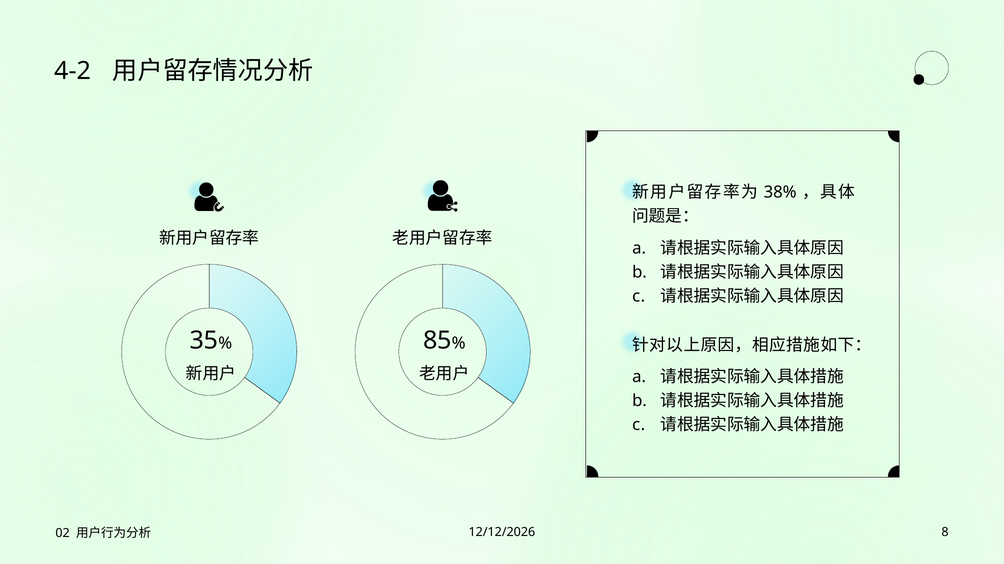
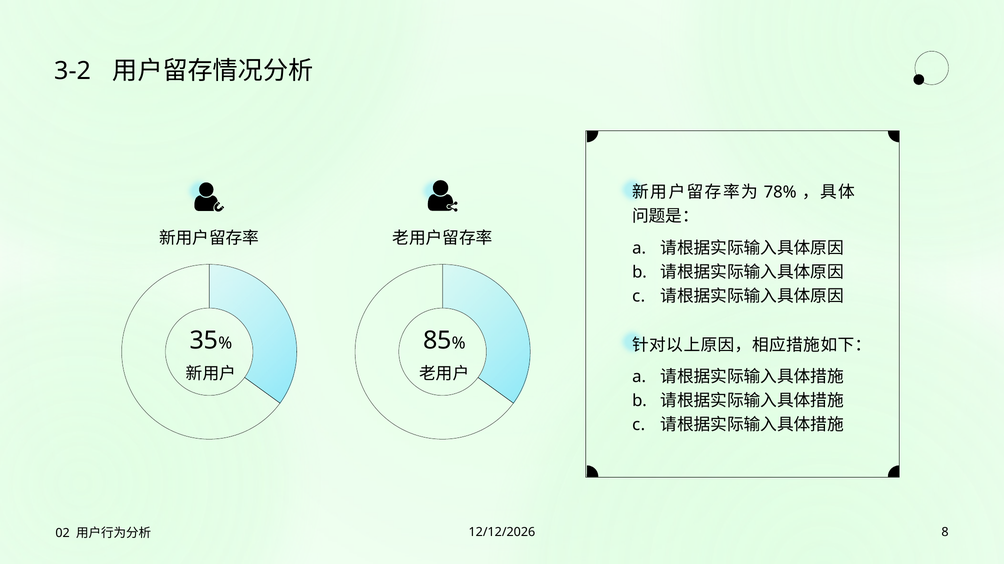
4-2: 4-2 -> 3-2
38%: 38% -> 78%
